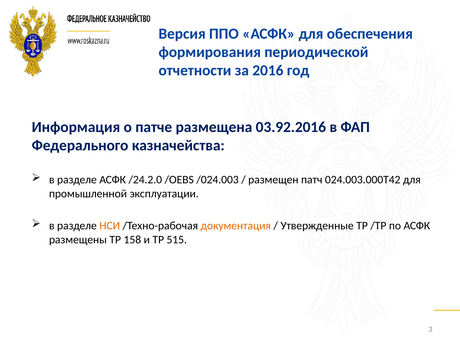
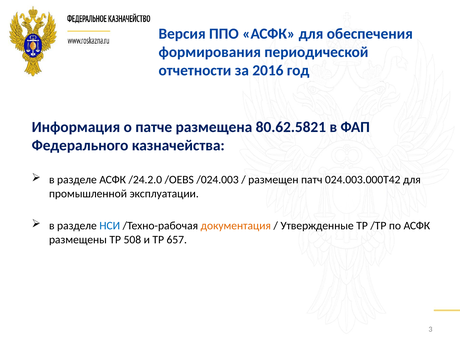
03.92.2016: 03.92.2016 -> 80.62.5821
НСИ colour: orange -> blue
158: 158 -> 508
515: 515 -> 657
